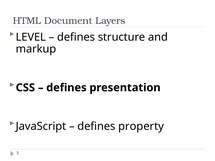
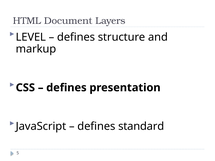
property: property -> standard
